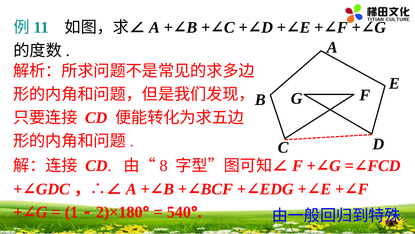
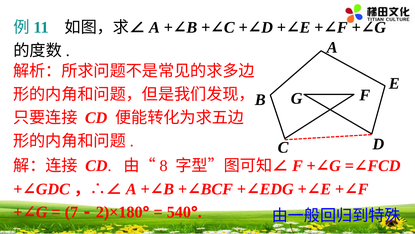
1: 1 -> 7
